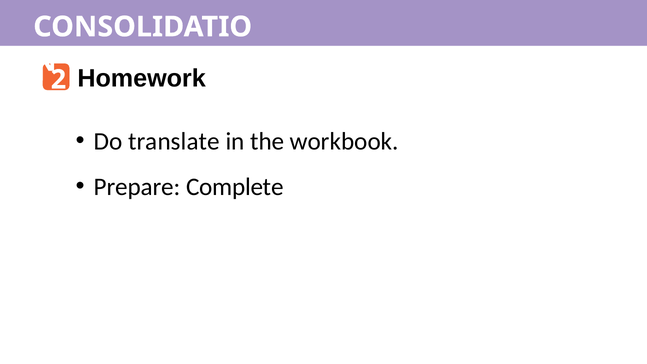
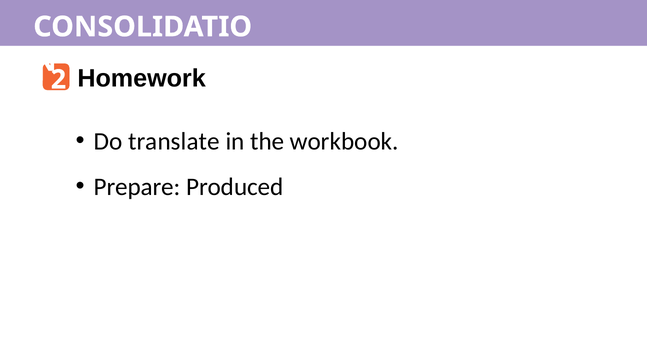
Complete: Complete -> Produced
